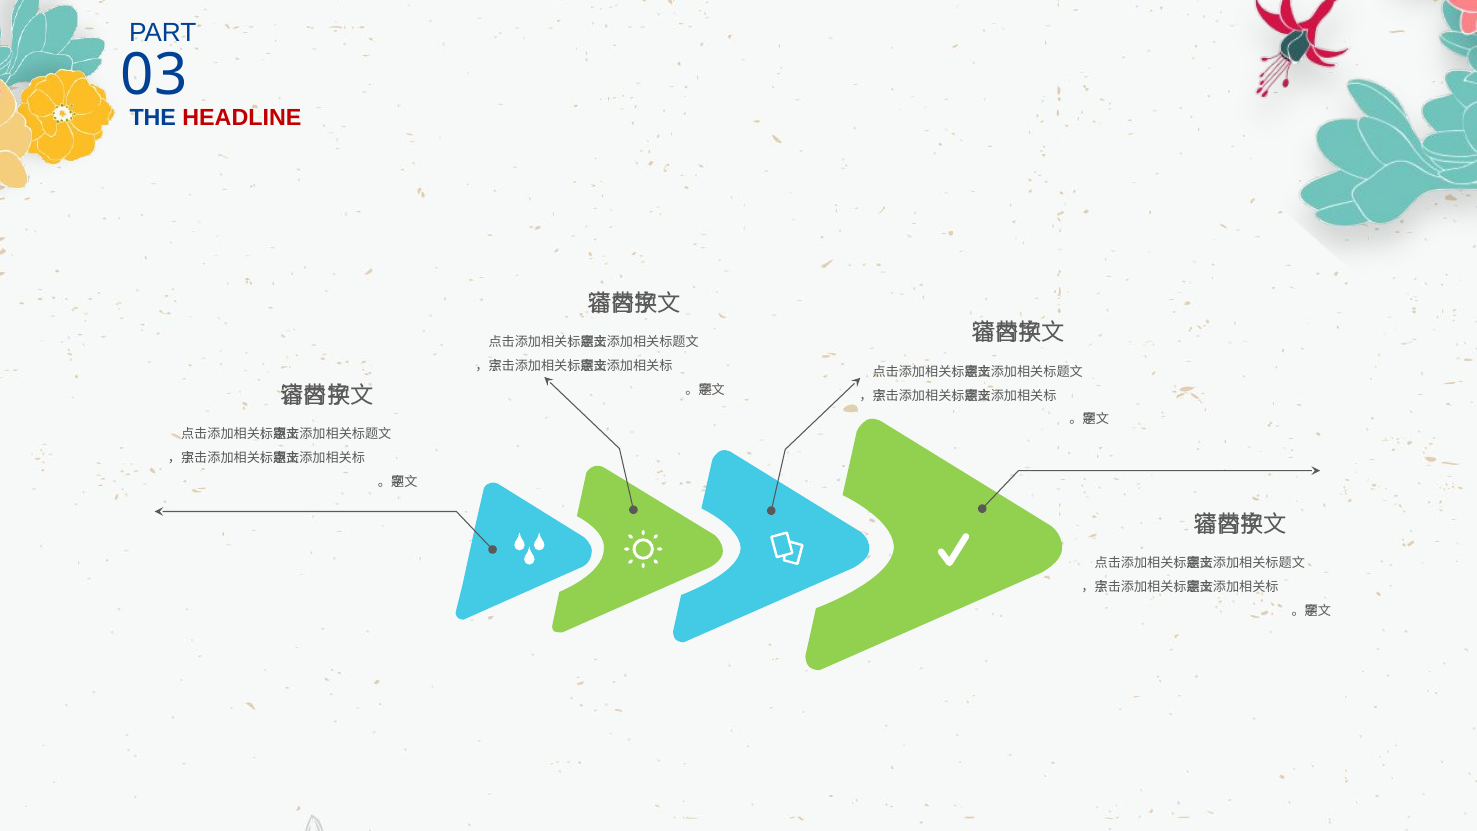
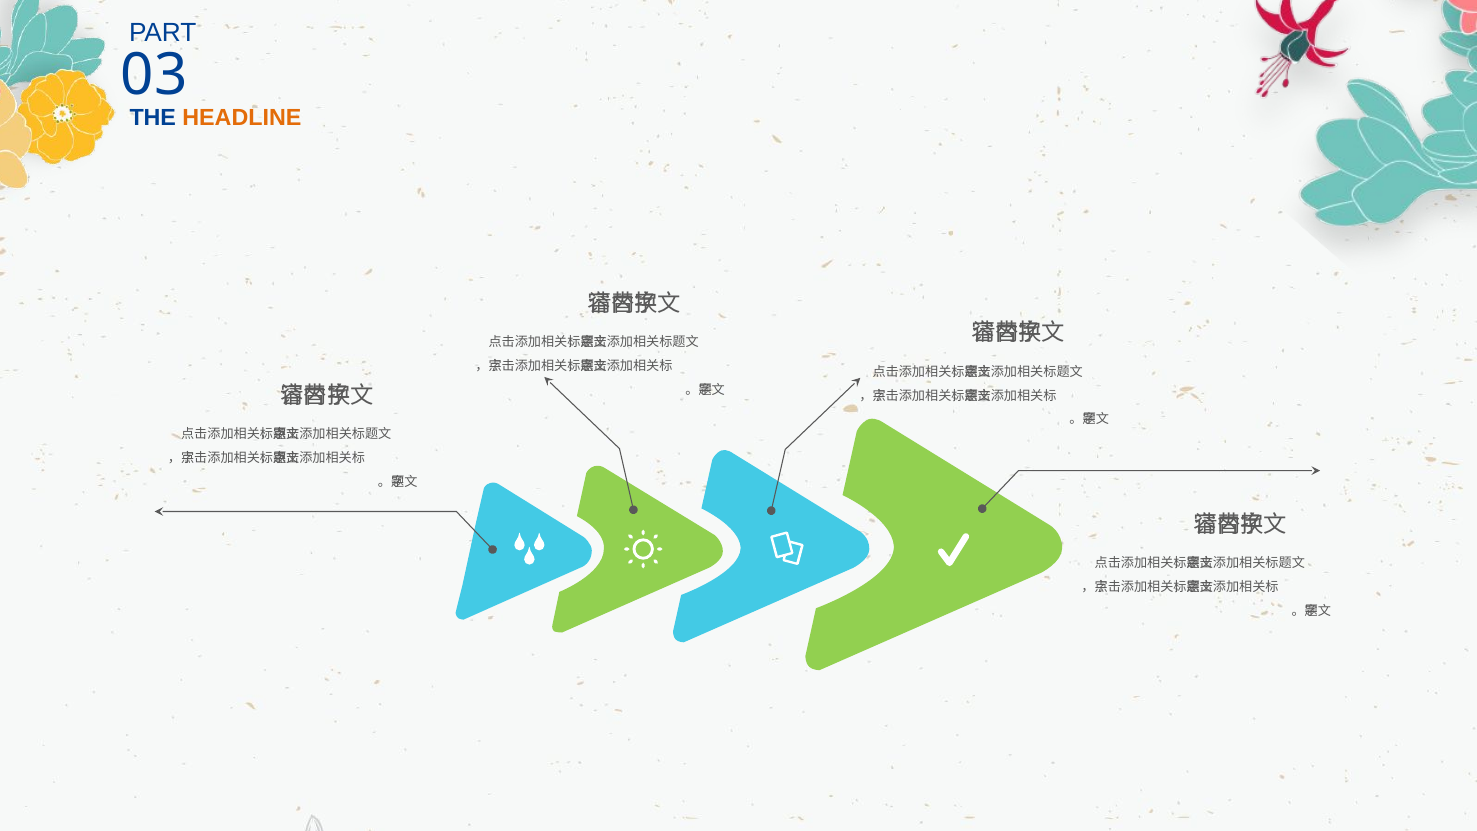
HEADLINE colour: red -> orange
